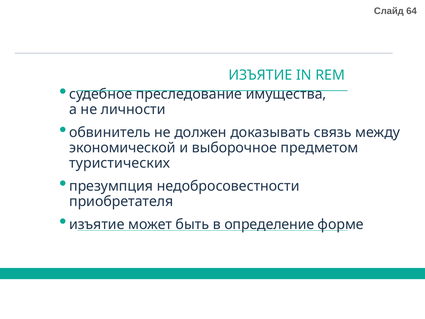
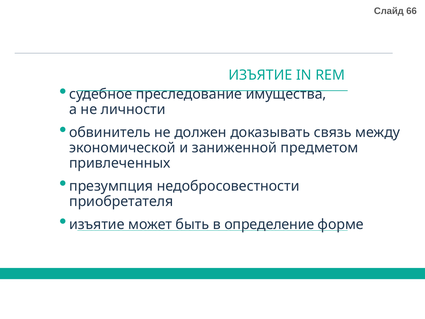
64: 64 -> 66
выборочное: выборочное -> заниженной
туристических: туристических -> привлеченных
